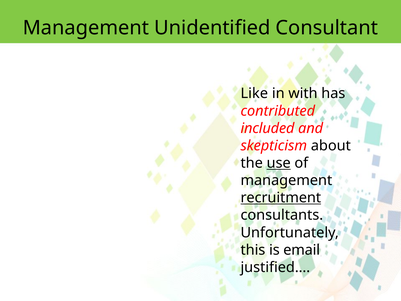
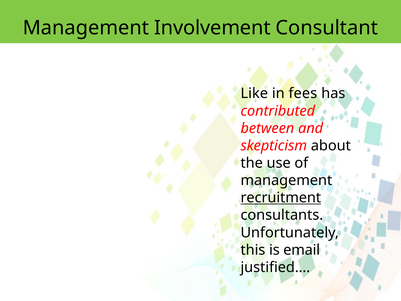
Unidentified: Unidentified -> Involvement
with: with -> fees
included: included -> between
use underline: present -> none
